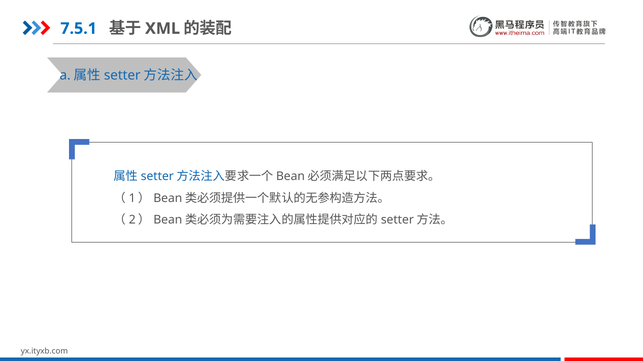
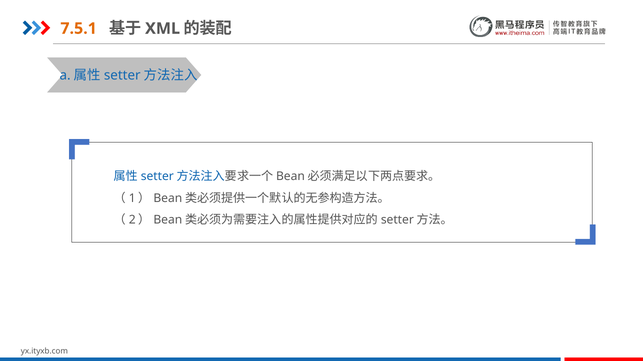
7.5.1 colour: blue -> orange
